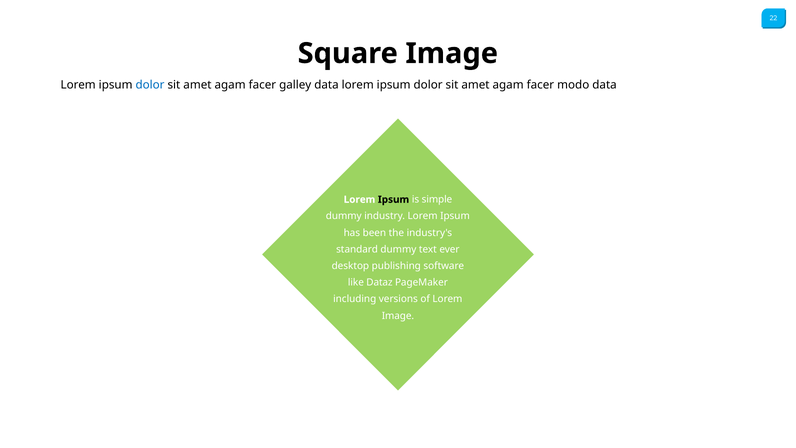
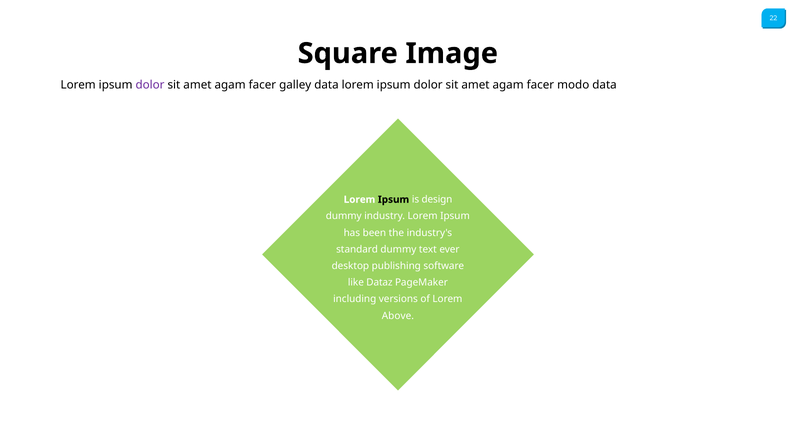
dolor at (150, 85) colour: blue -> purple
simple: simple -> design
Image at (398, 316): Image -> Above
